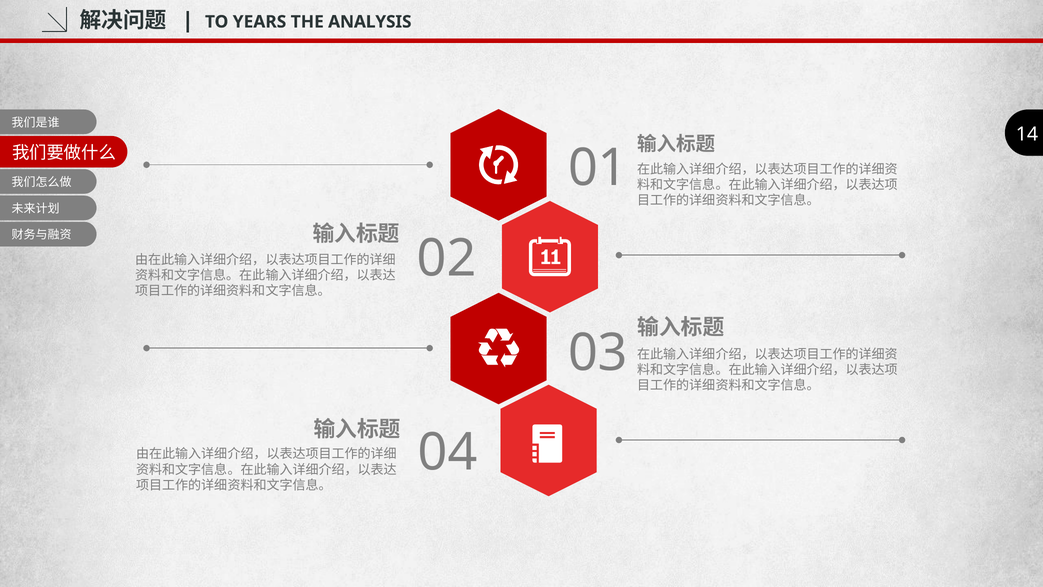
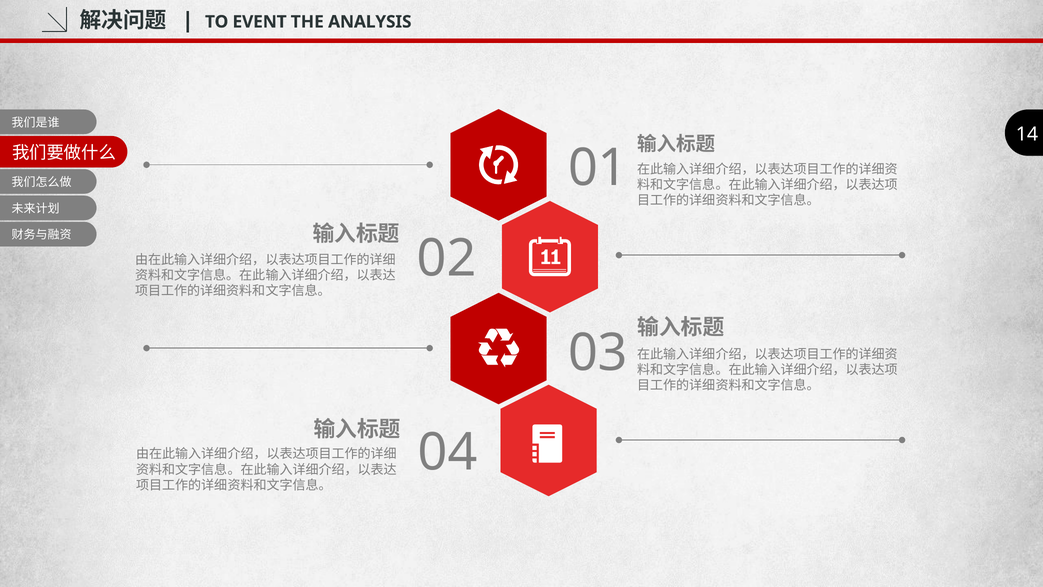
YEARS: YEARS -> EVENT
